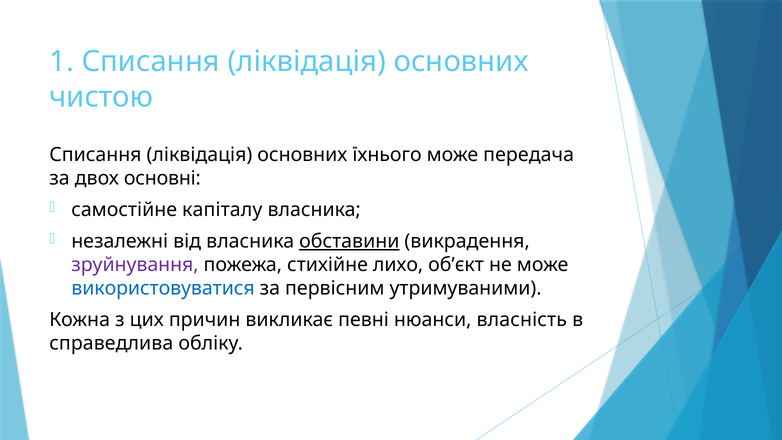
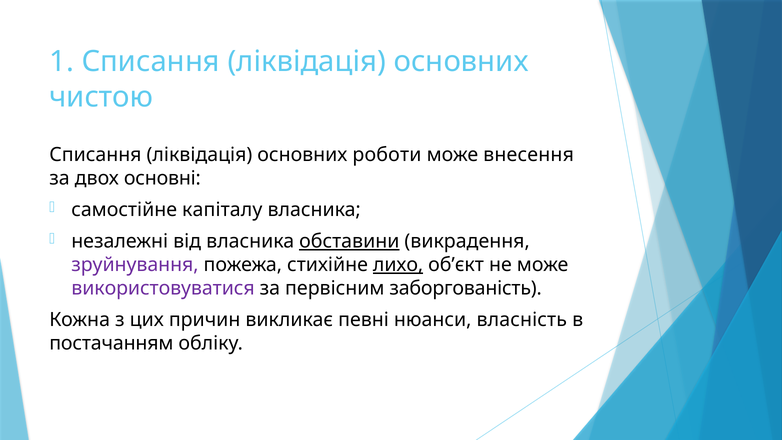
їхнього: їхнього -> роботи
передача: передача -> внесення
лихо underline: none -> present
використовуватися colour: blue -> purple
утримуваними: утримуваними -> заборгованість
справедлива: справедлива -> постачанням
